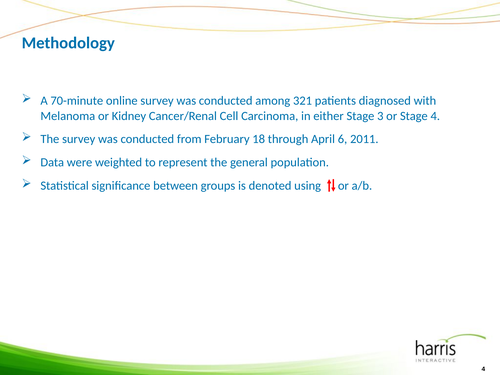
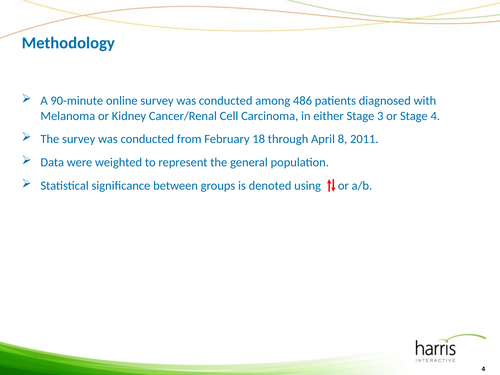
70-minute: 70-minute -> 90-minute
321: 321 -> 486
6: 6 -> 8
